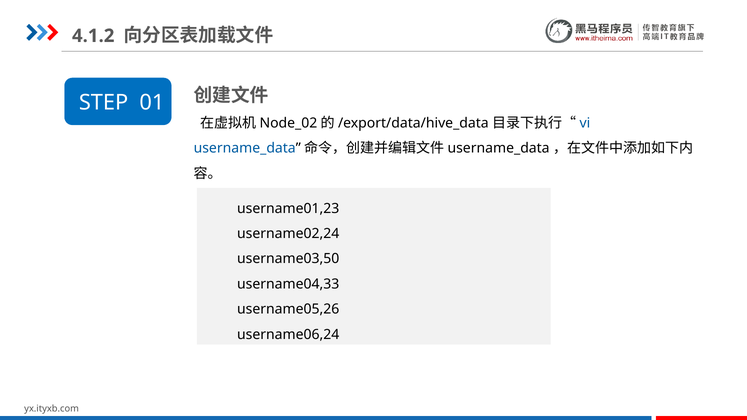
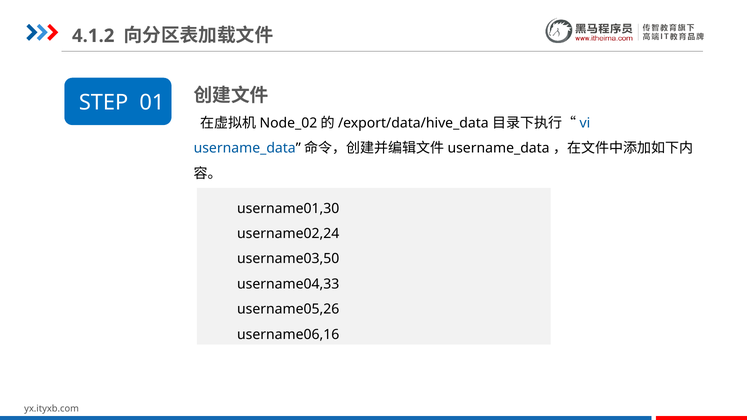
username01,23: username01,23 -> username01,30
username06,24: username06,24 -> username06,16
